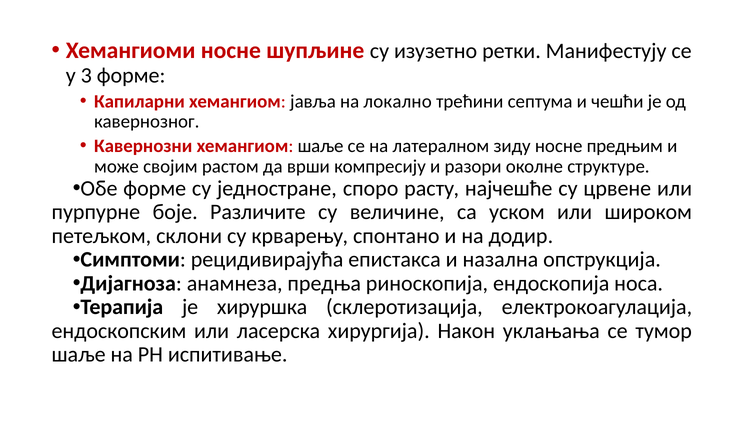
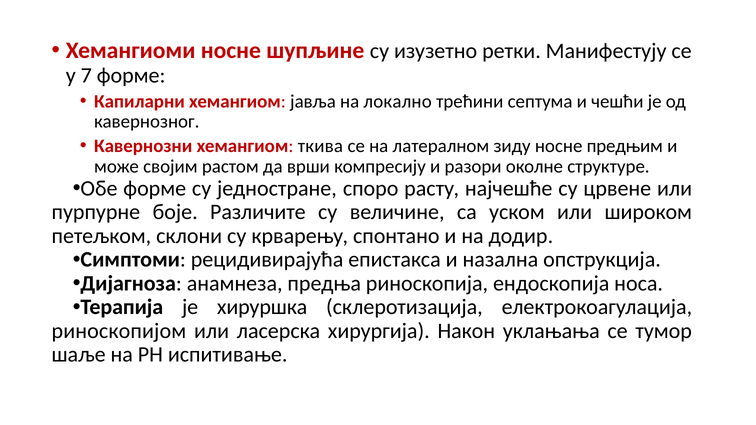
3: 3 -> 7
хемангиом шаље: шаље -> ткива
ендоскопским: ендоскопским -> риноскопијом
